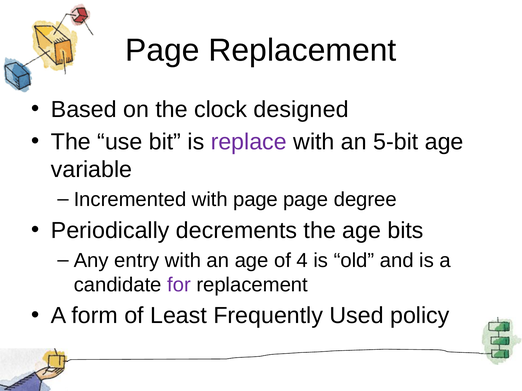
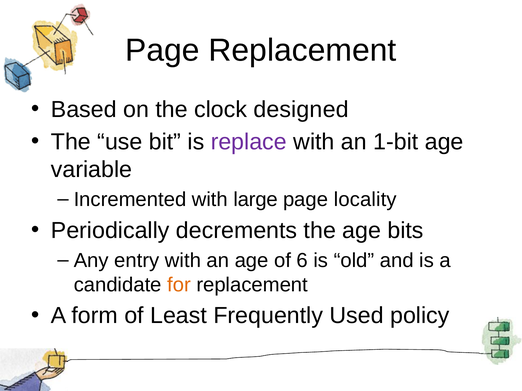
5-bit: 5-bit -> 1-bit
with page: page -> large
degree: degree -> locality
4: 4 -> 6
for colour: purple -> orange
